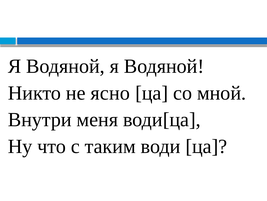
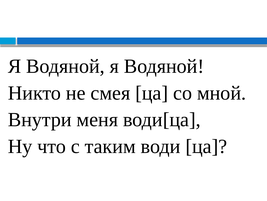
ясно: ясно -> смея
